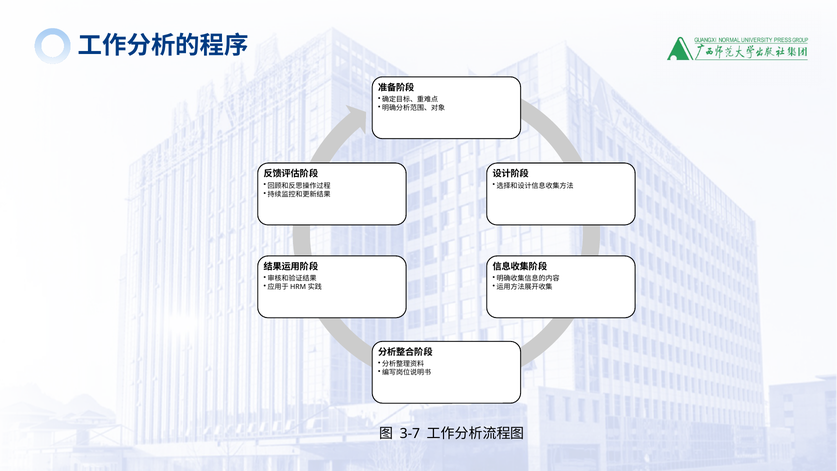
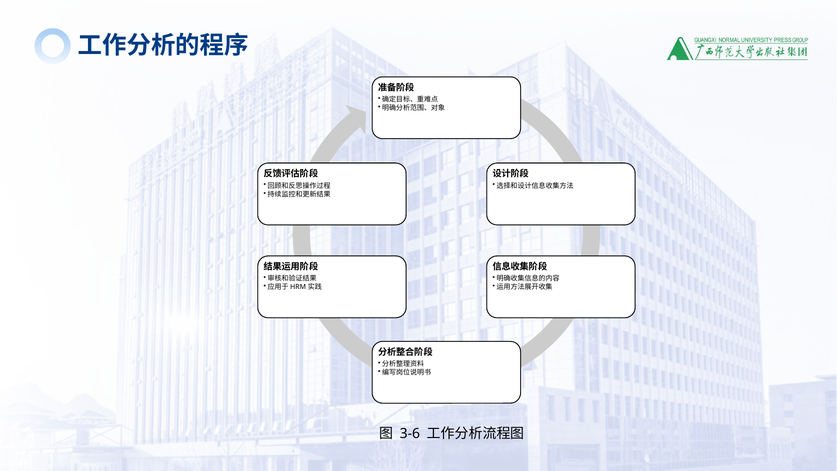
3-7: 3-7 -> 3-6
